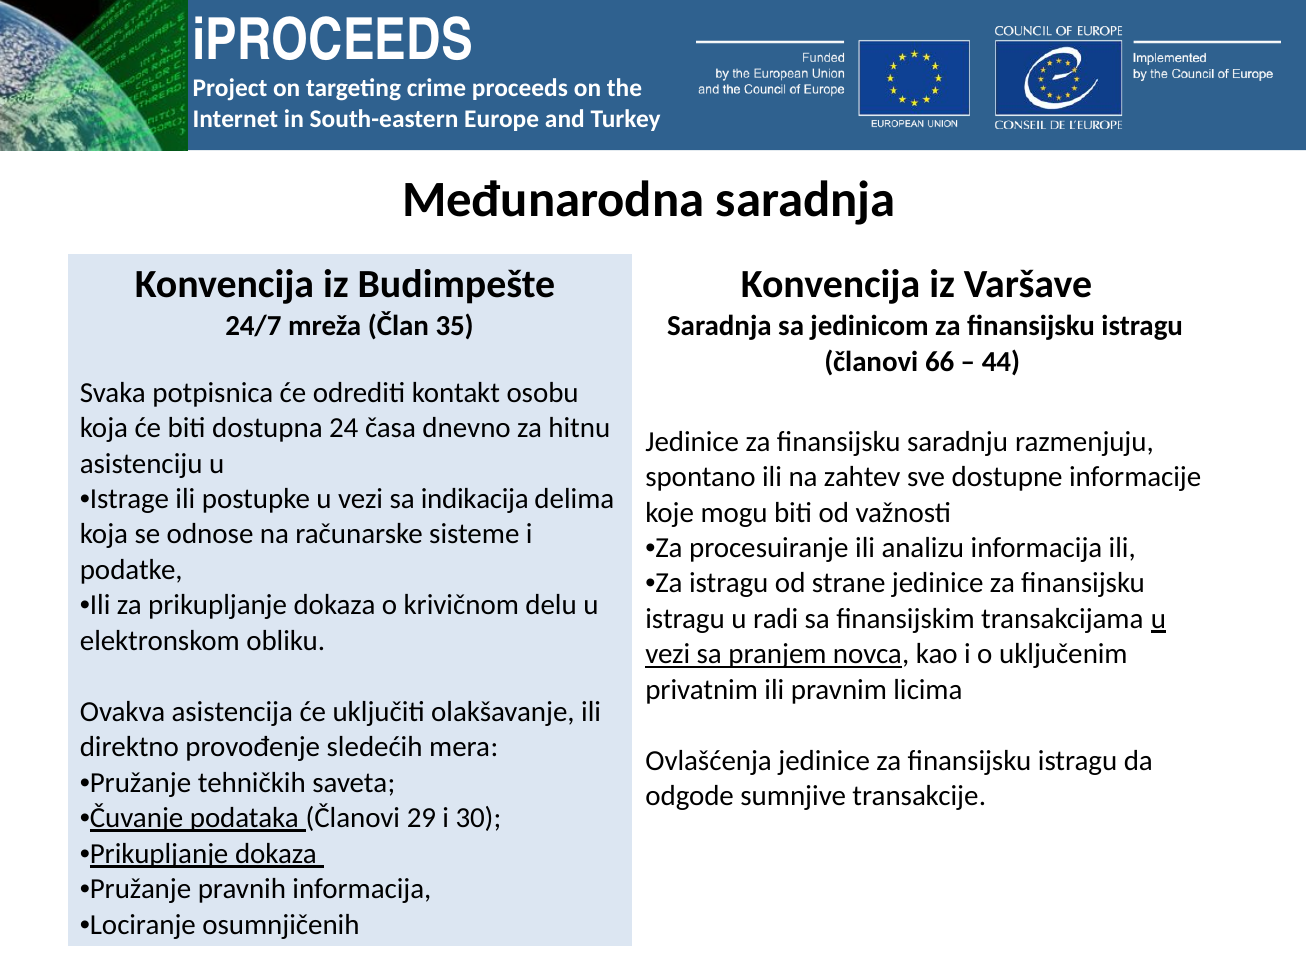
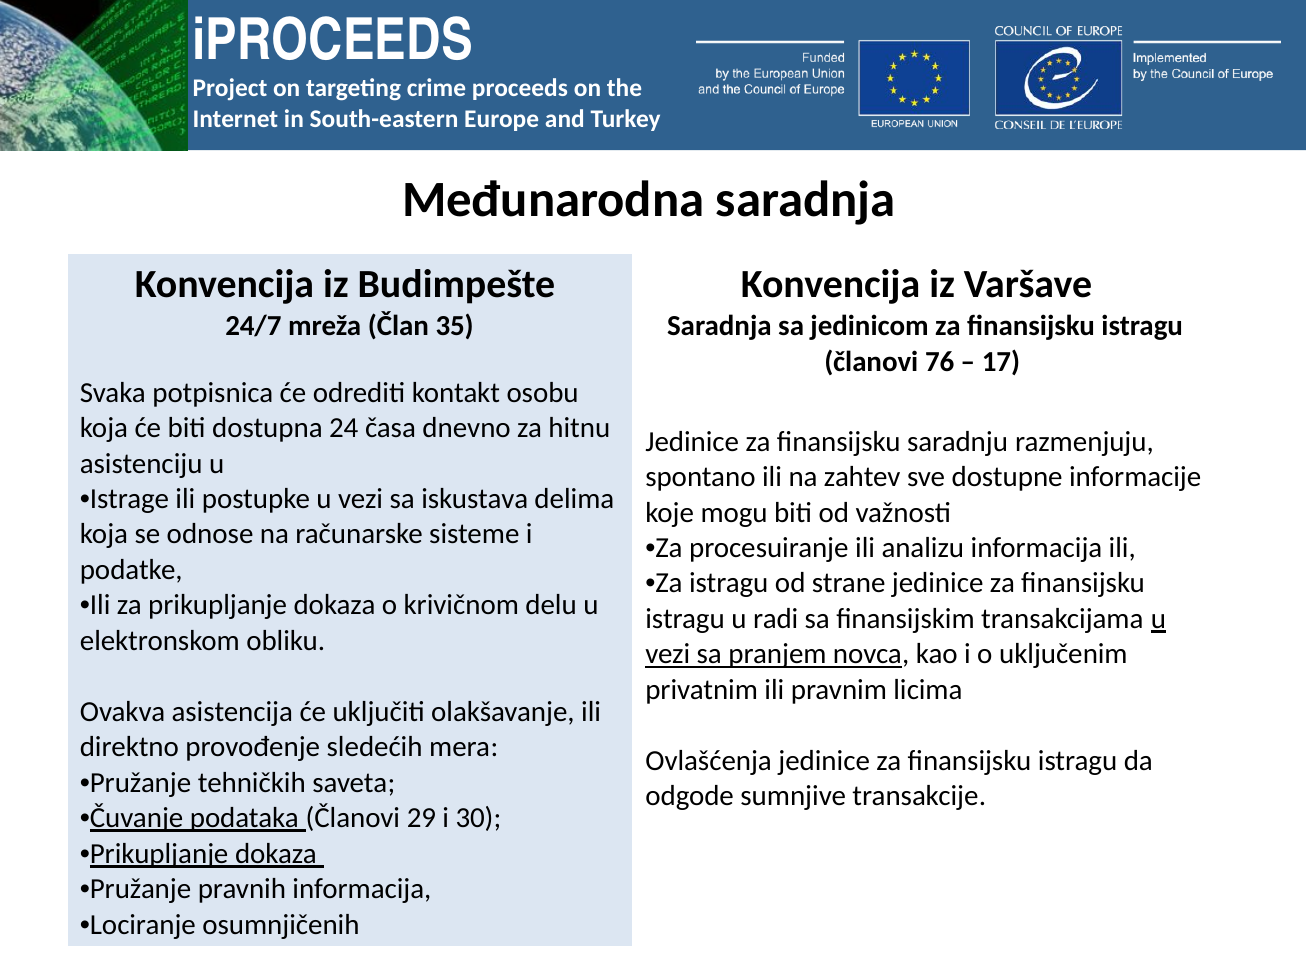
66: 66 -> 76
44: 44 -> 17
indikacija: indikacija -> iskustava
